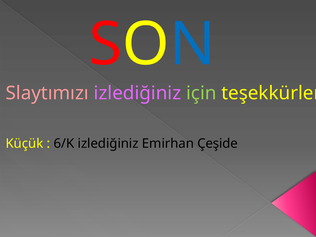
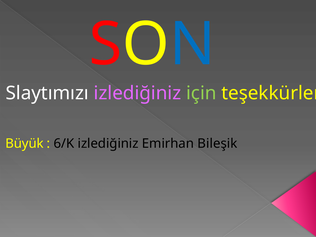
Slaytımızı colour: pink -> white
Küçük: Küçük -> Büyük
Çeşide: Çeşide -> Bileşik
